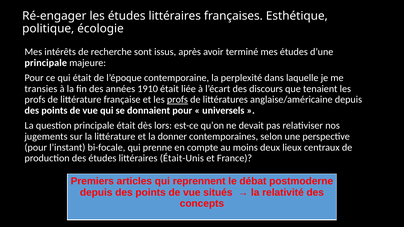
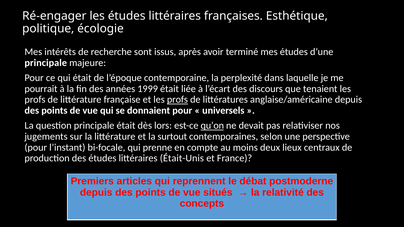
transies: transies -> pourrait
1910: 1910 -> 1999
qu’on underline: none -> present
donner: donner -> surtout
